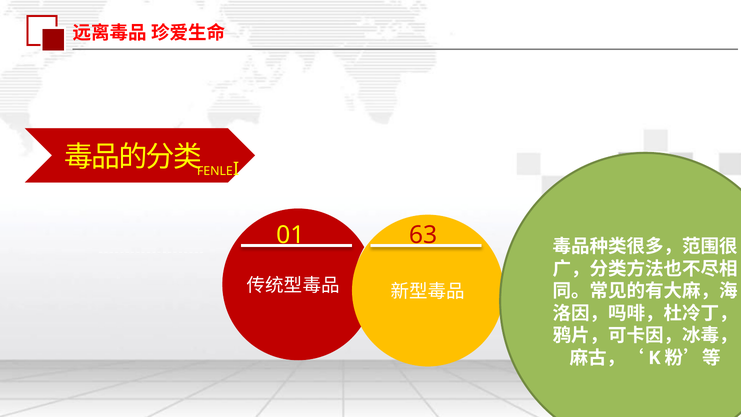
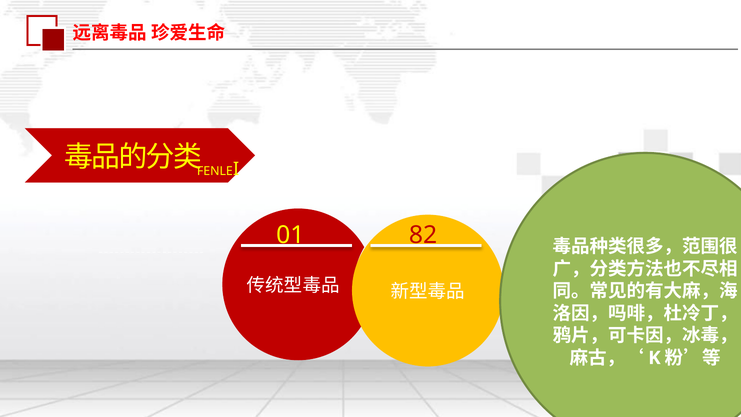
63: 63 -> 82
